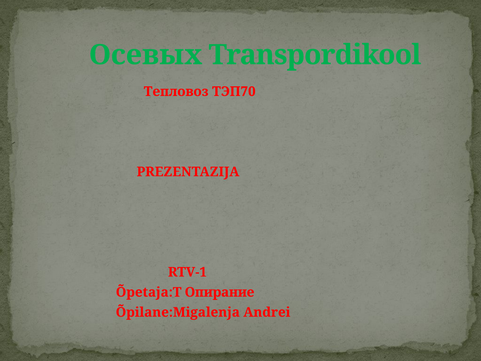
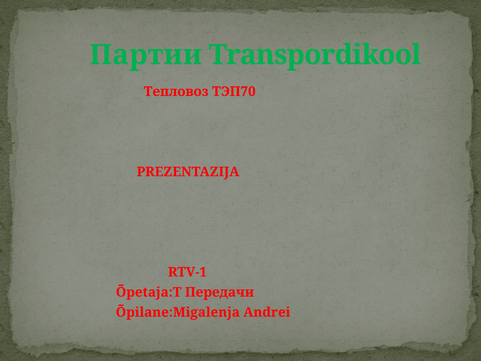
Осевых: Осевых -> Партии
Опирание: Опирание -> Передачи
